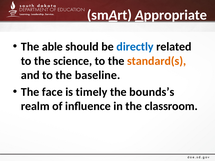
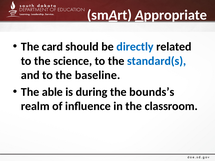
able: able -> card
standard(s colour: orange -> blue
face: face -> able
timely: timely -> during
